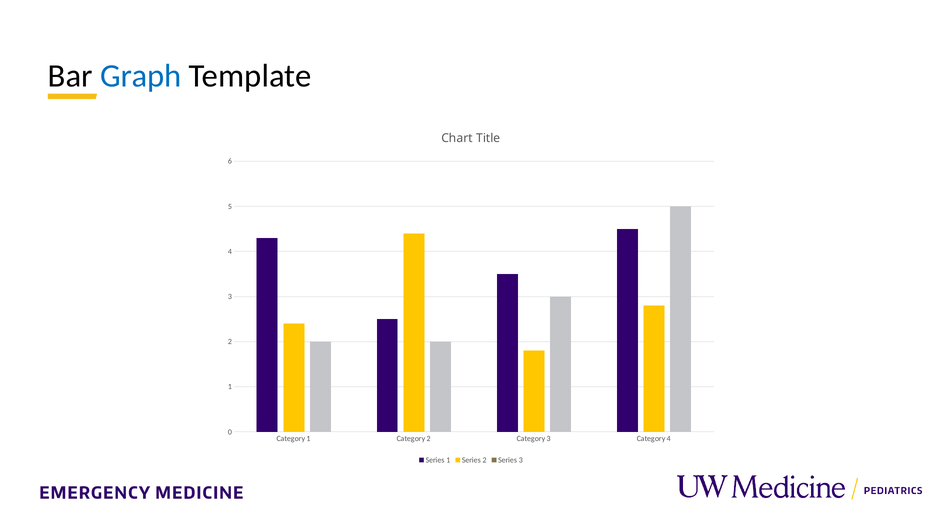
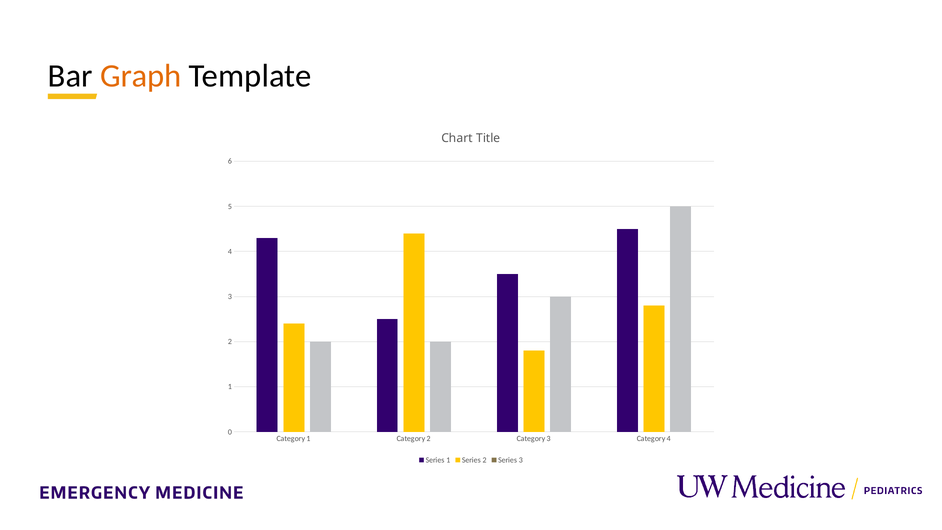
Graph colour: blue -> orange
